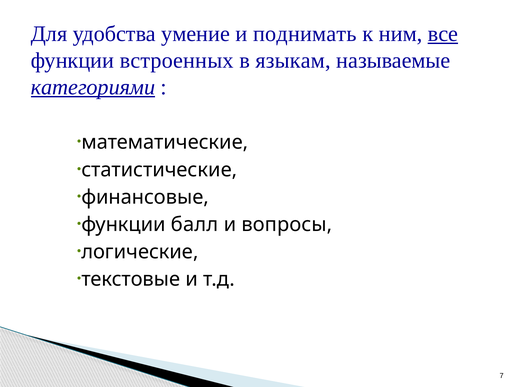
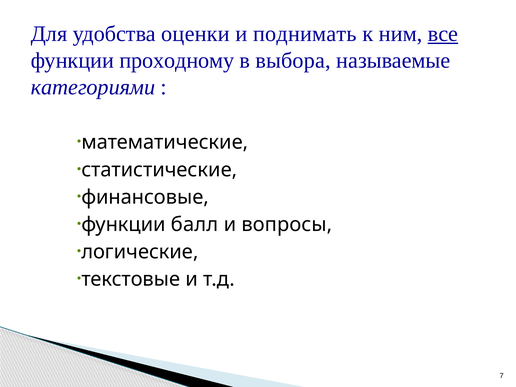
умение: умение -> оценки
встроенных: встроенных -> проходному
языкам: языкам -> выбора
категориями underline: present -> none
